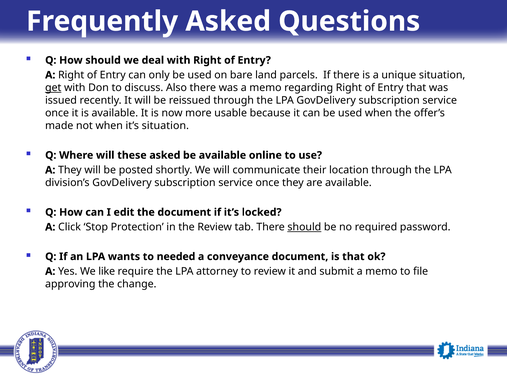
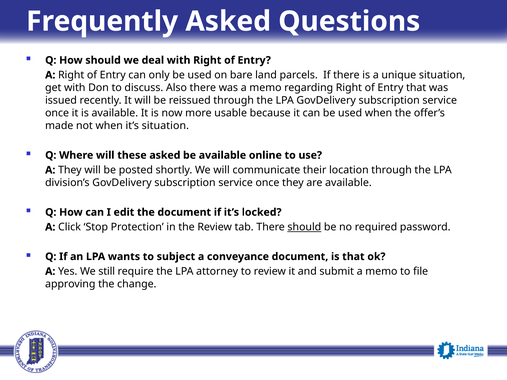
get underline: present -> none
needed: needed -> subject
like: like -> still
